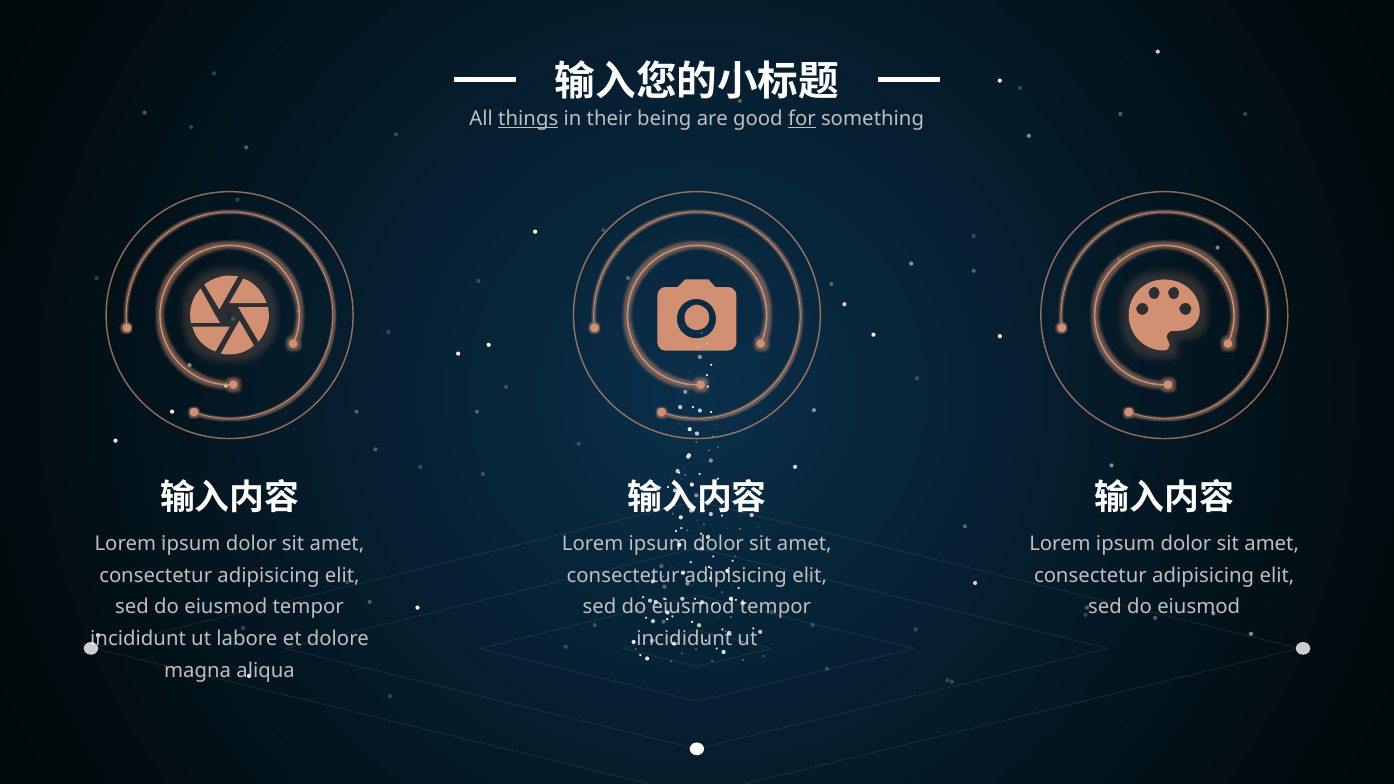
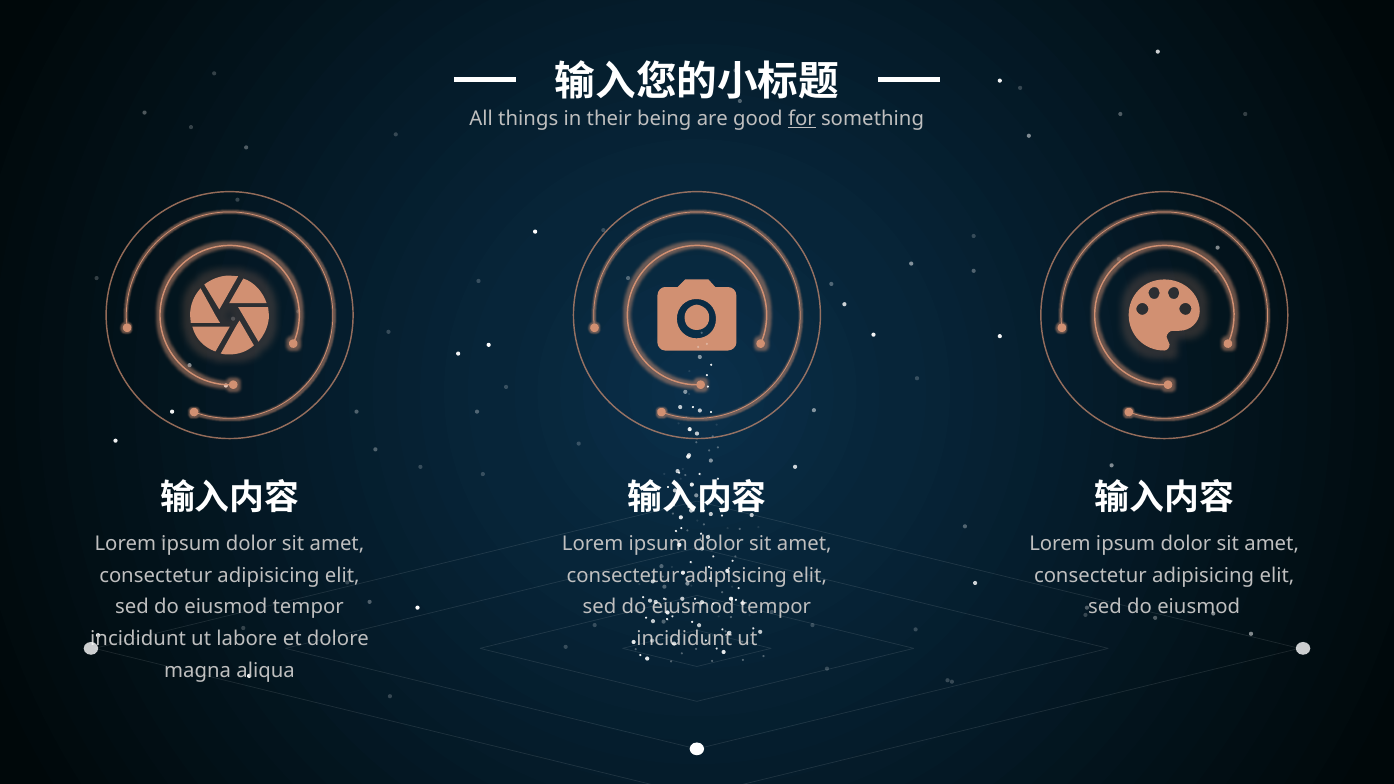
things underline: present -> none
